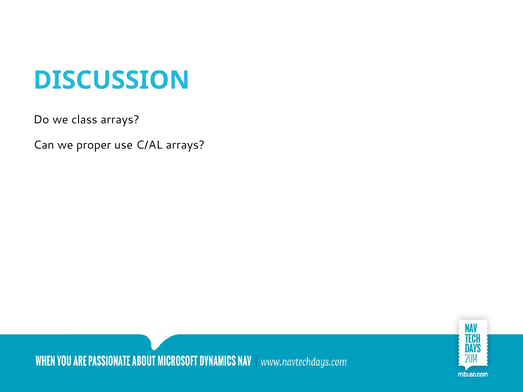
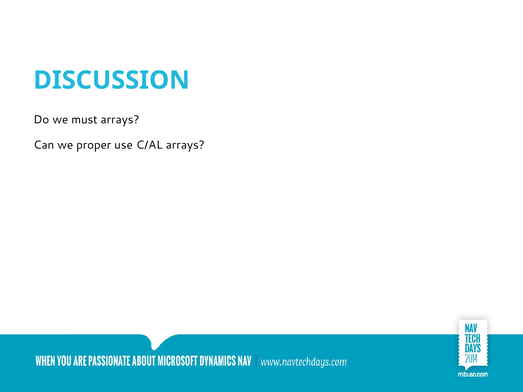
class: class -> must
